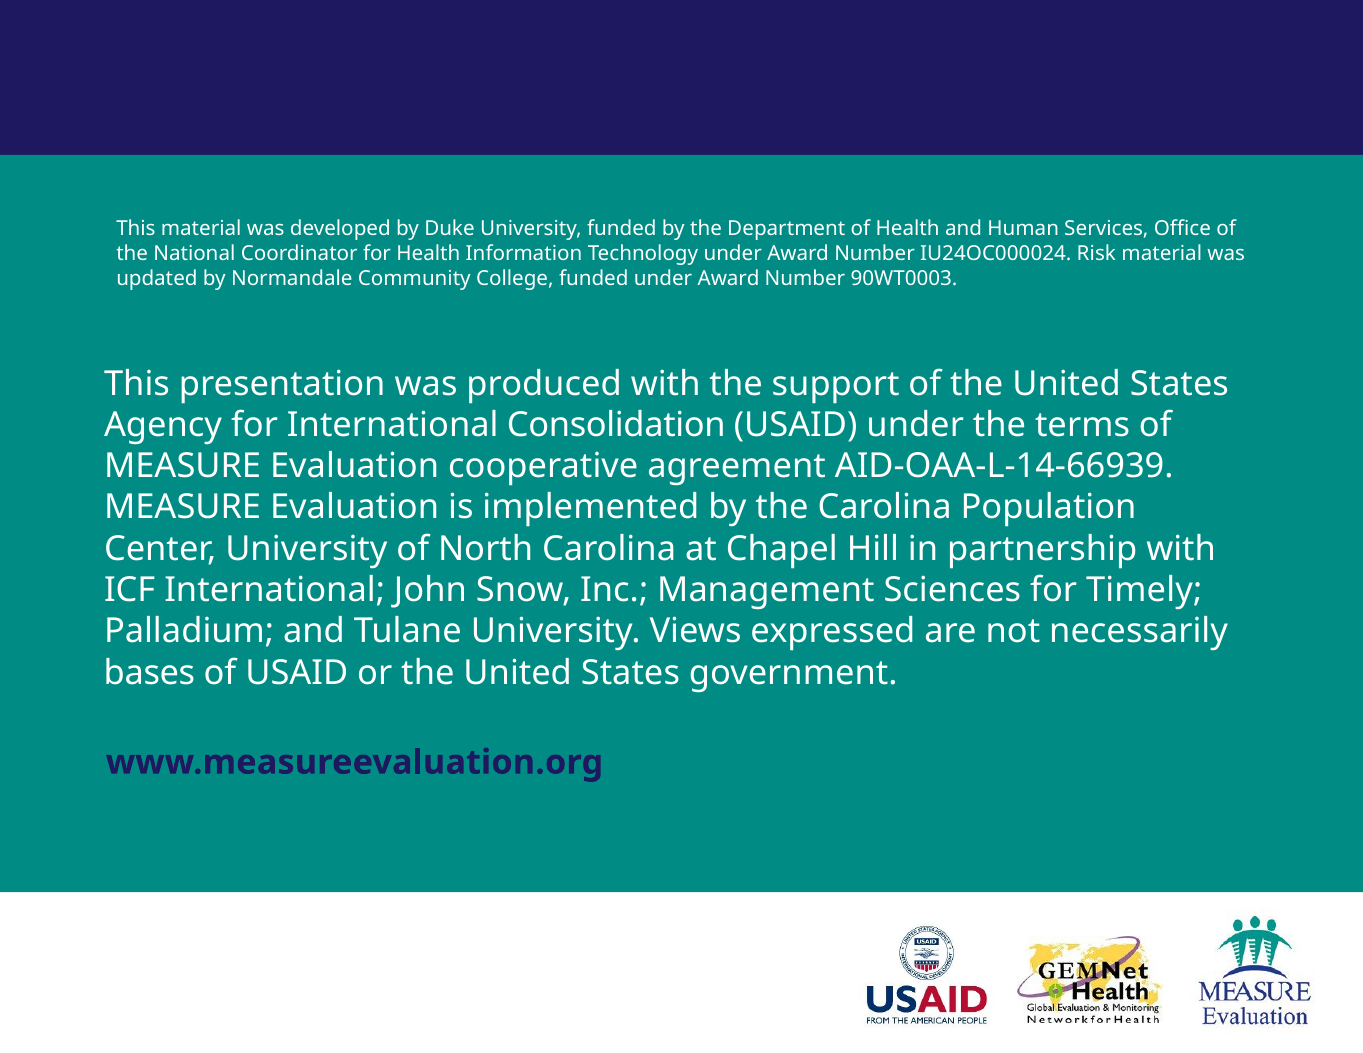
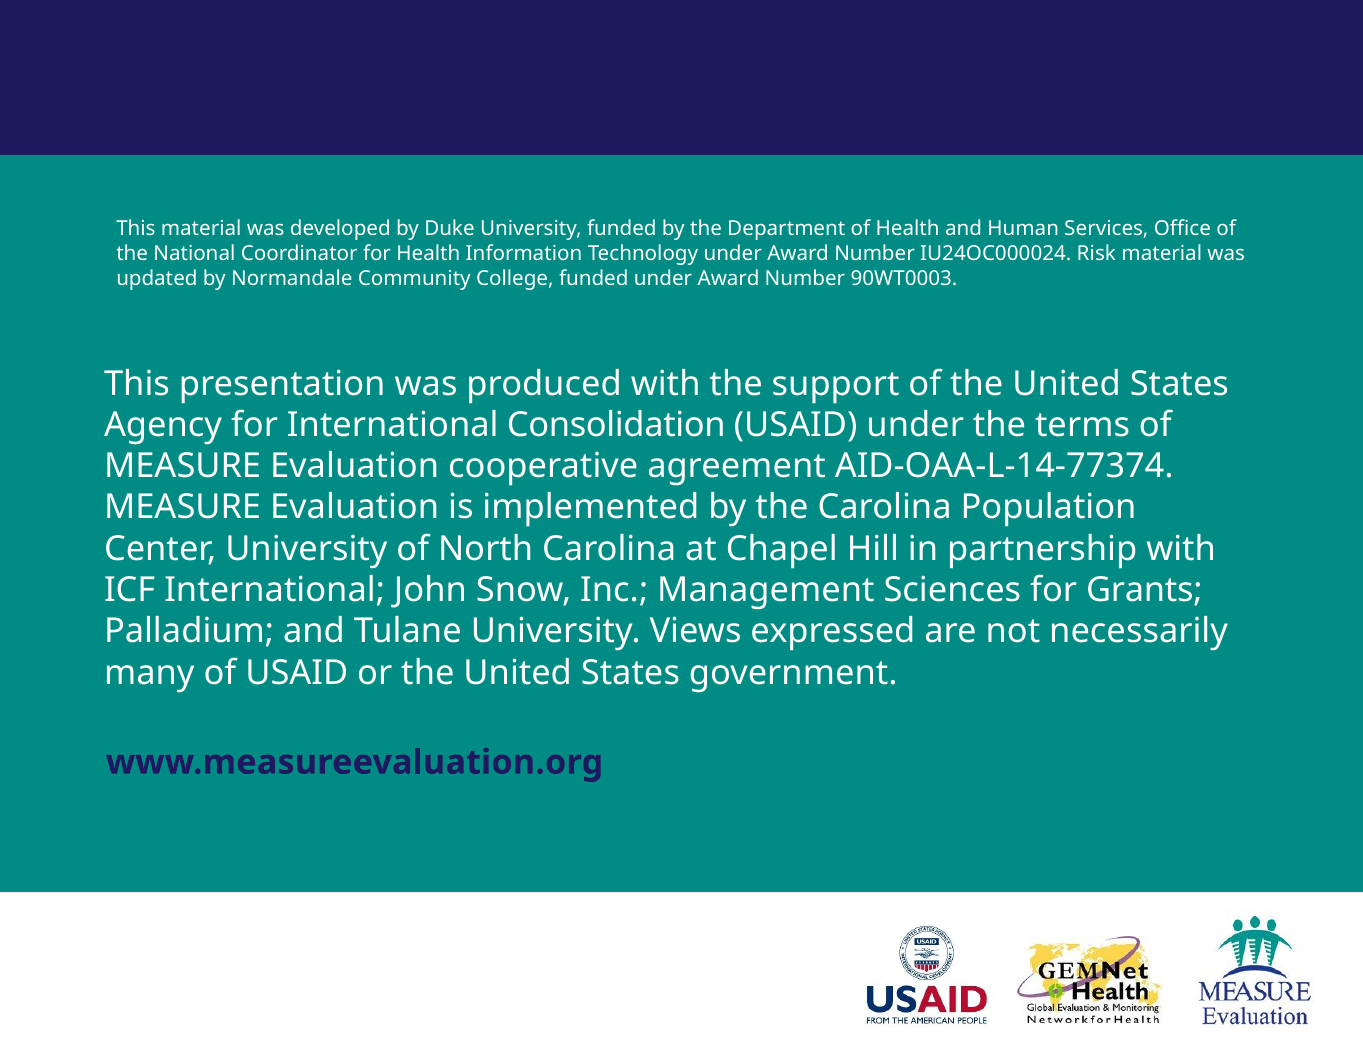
AID-OAA-L-14-66939: AID-OAA-L-14-66939 -> AID-OAA-L-14-77374
Timely: Timely -> Grants
bases: bases -> many
